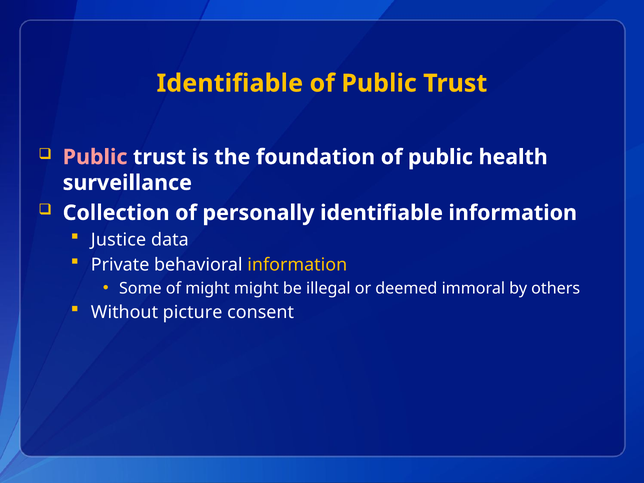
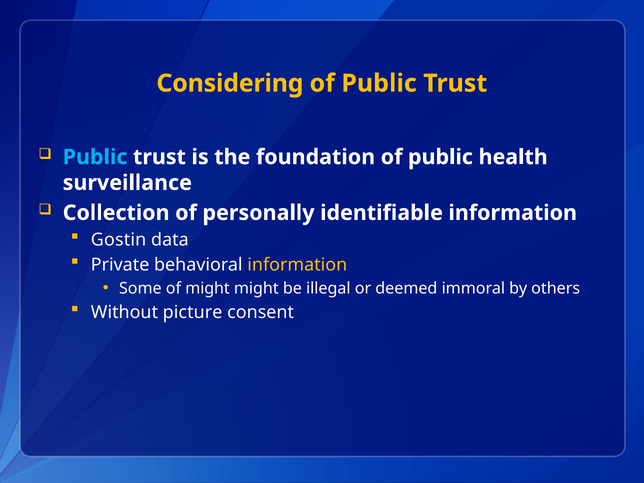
Identifiable at (230, 83): Identifiable -> Considering
Public at (95, 157) colour: pink -> light blue
Justice: Justice -> Gostin
